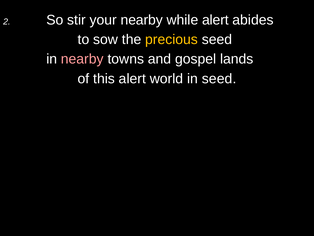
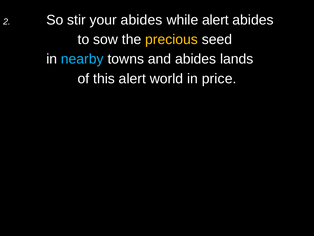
your nearby: nearby -> abides
nearby at (82, 59) colour: pink -> light blue
and gospel: gospel -> abides
in seed: seed -> price
